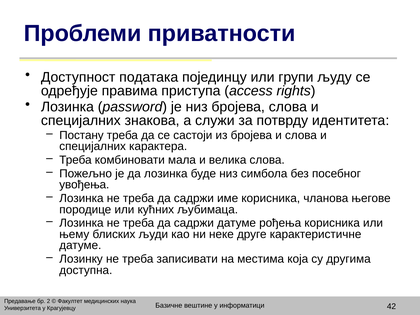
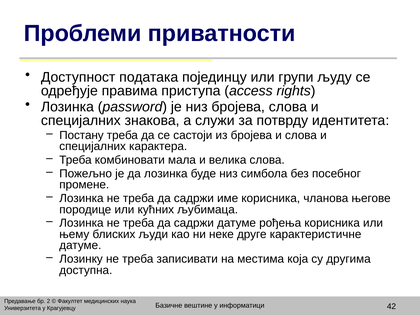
увођења: увођења -> промене
